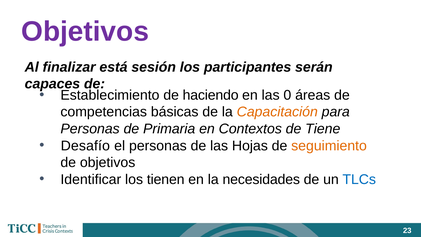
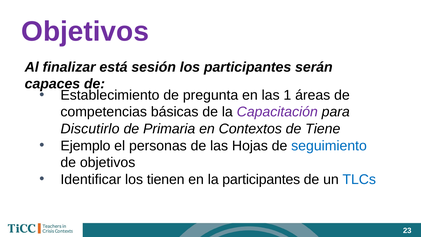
haciendo: haciendo -> pregunta
0: 0 -> 1
Capacitación colour: orange -> purple
Personas at (90, 129): Personas -> Discutirlo
Desafío: Desafío -> Ejemplo
seguimiento colour: orange -> blue
la necesidades: necesidades -> participantes
